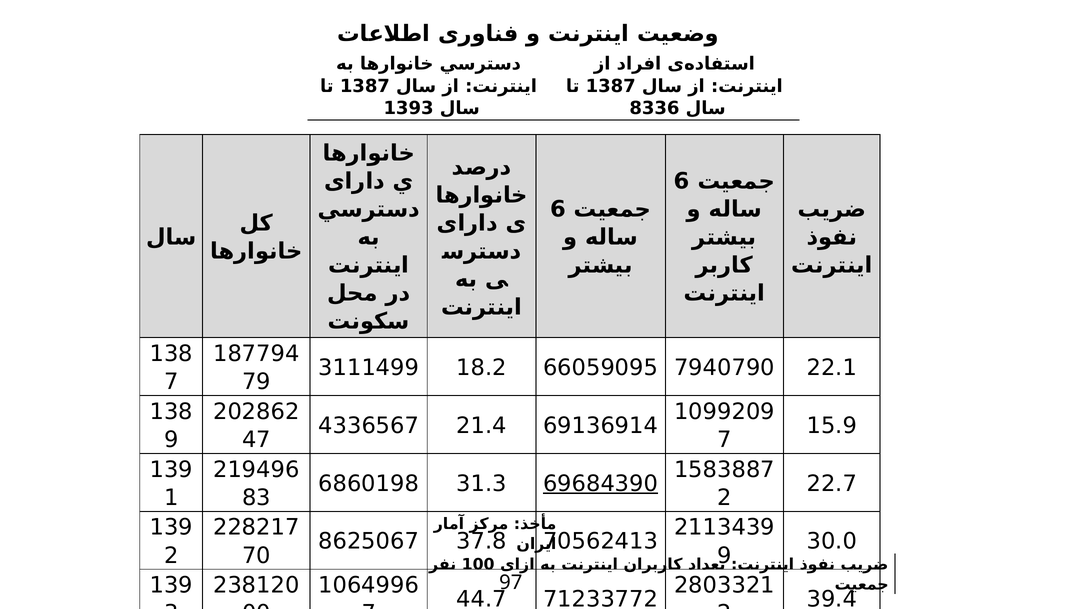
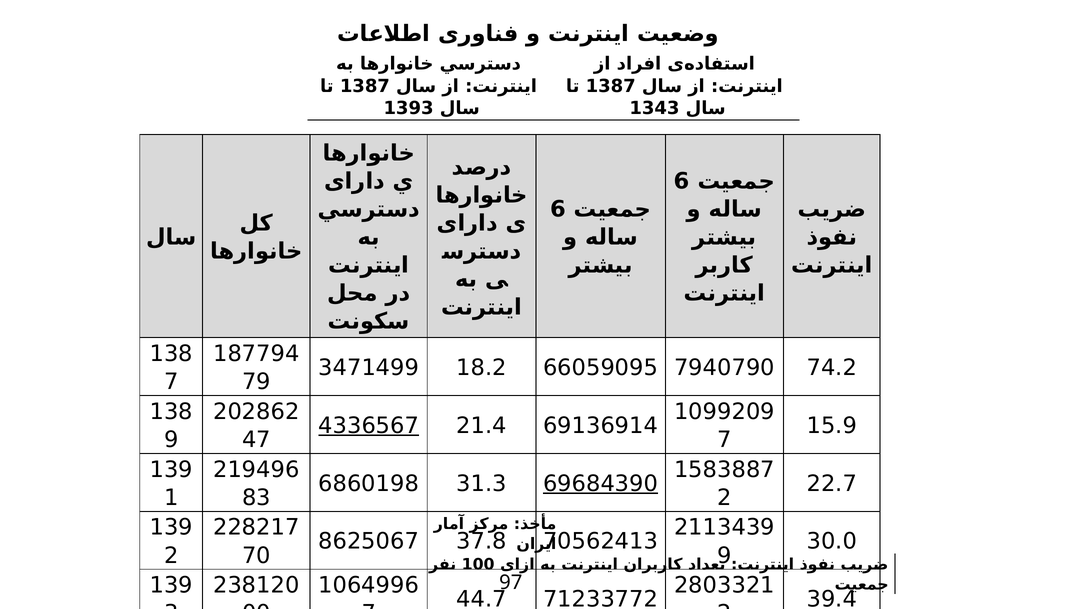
8336: 8336 -> 1343
3111499: 3111499 -> 3471499
22.1: 22.1 -> 74.2
4336567 underline: none -> present
